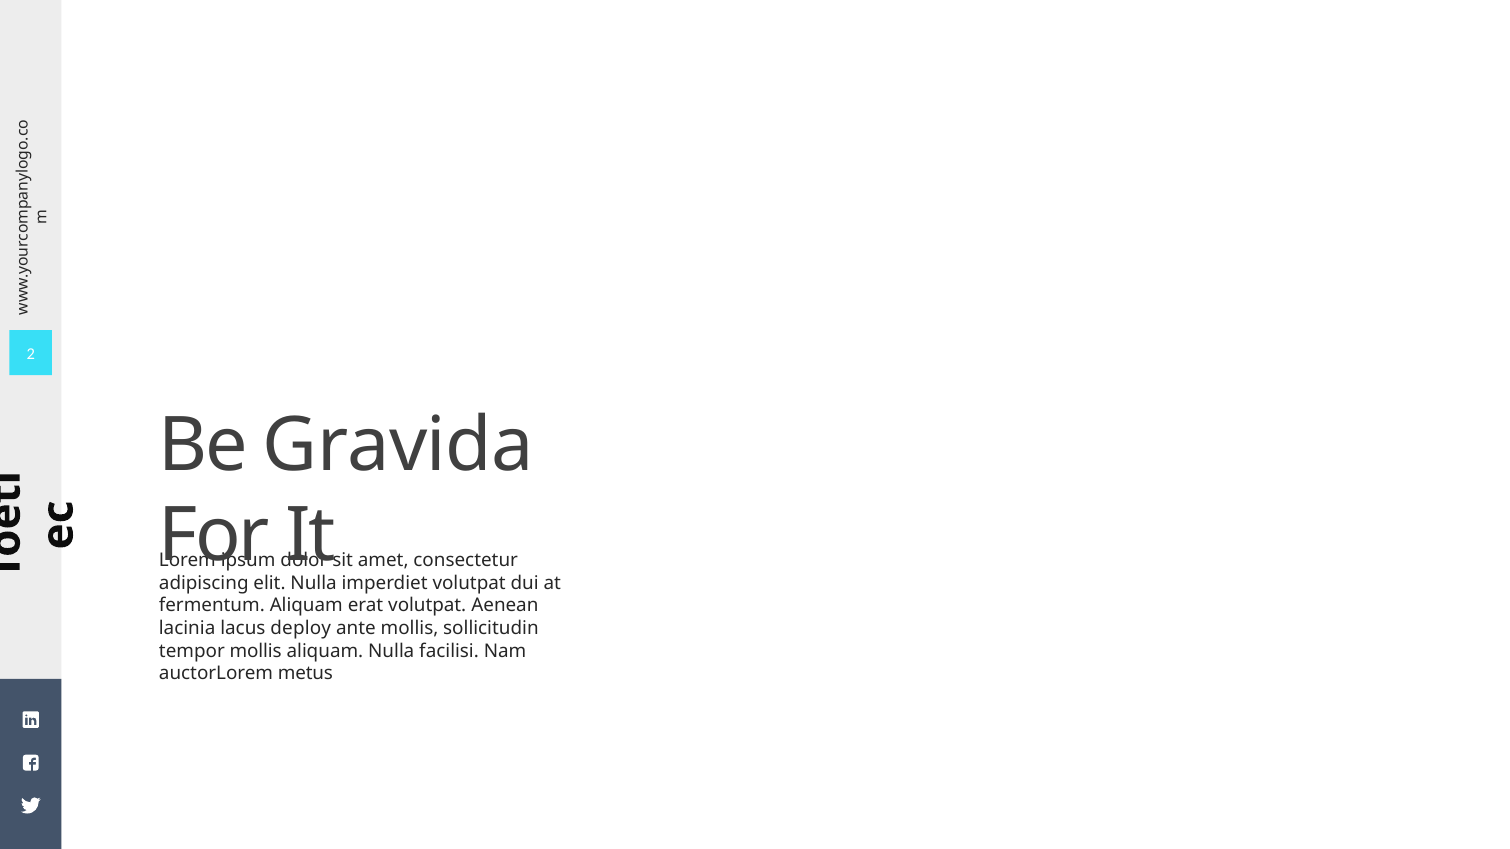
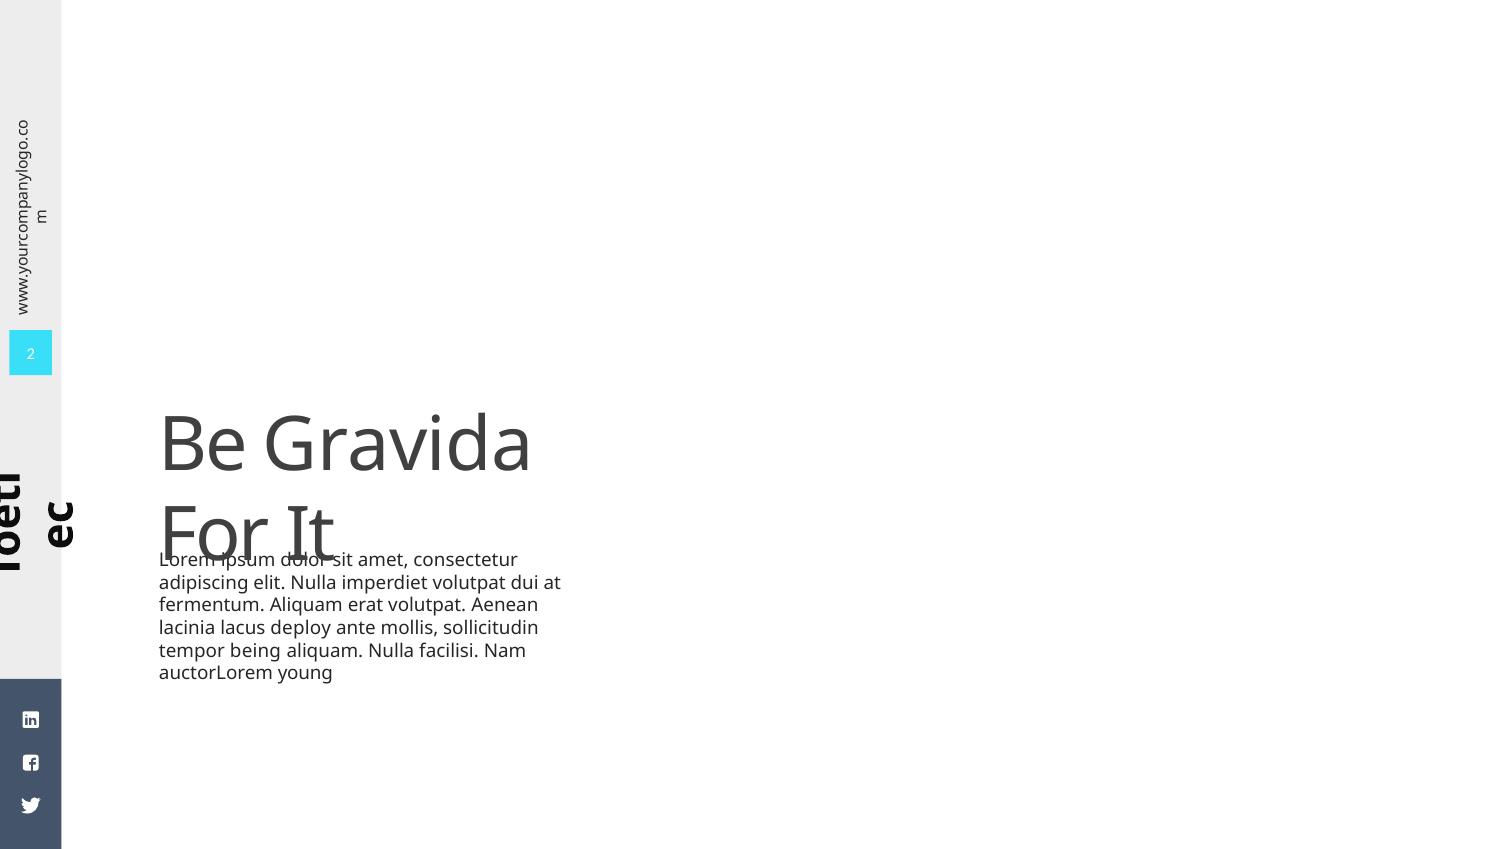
tempor mollis: mollis -> being
metus: metus -> young
